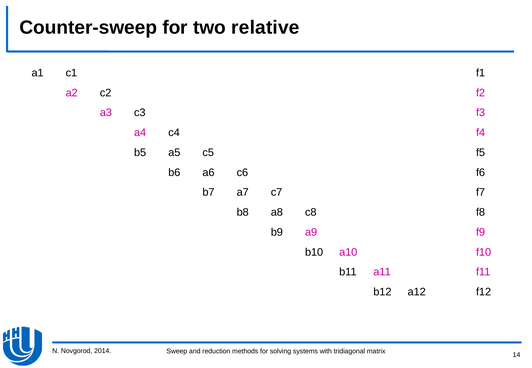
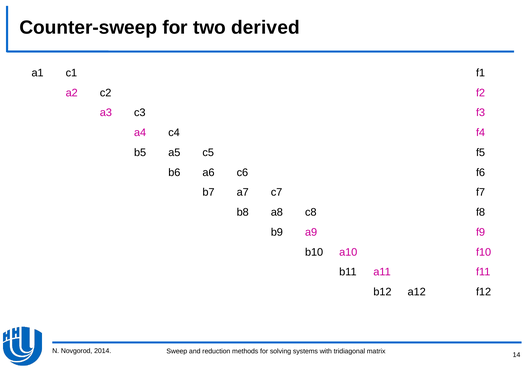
relative: relative -> derived
